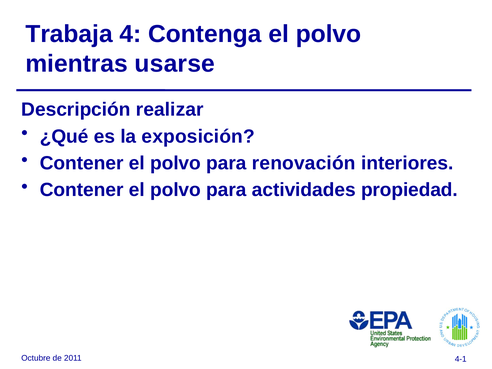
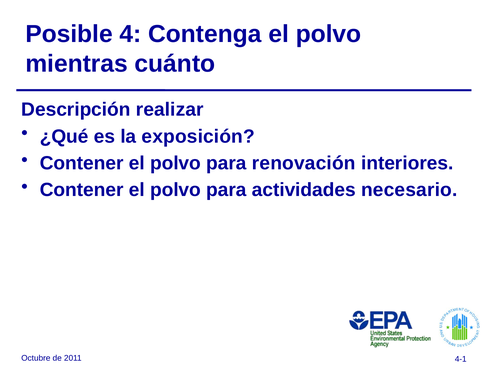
Trabaja: Trabaja -> Posible
usarse: usarse -> cuánto
propiedad: propiedad -> necesario
